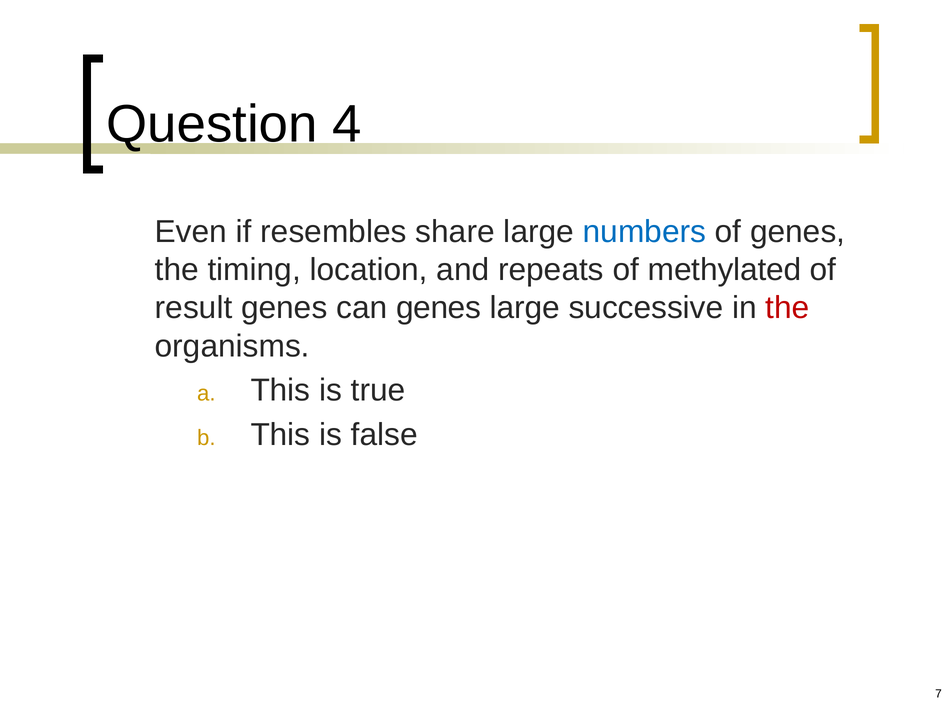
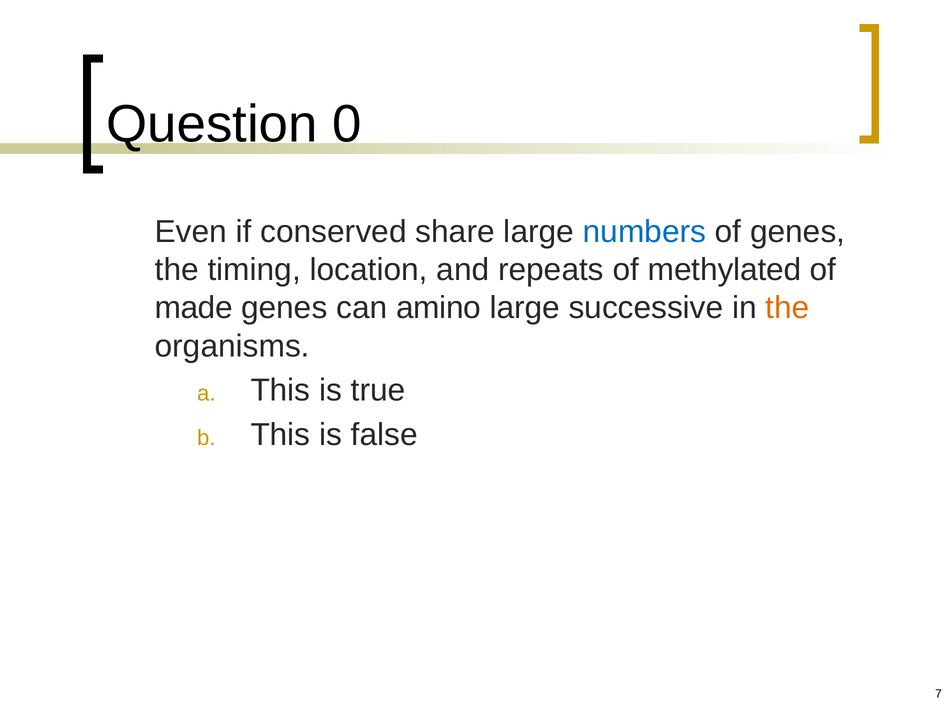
4: 4 -> 0
resembles: resembles -> conserved
result: result -> made
can genes: genes -> amino
the at (788, 308) colour: red -> orange
